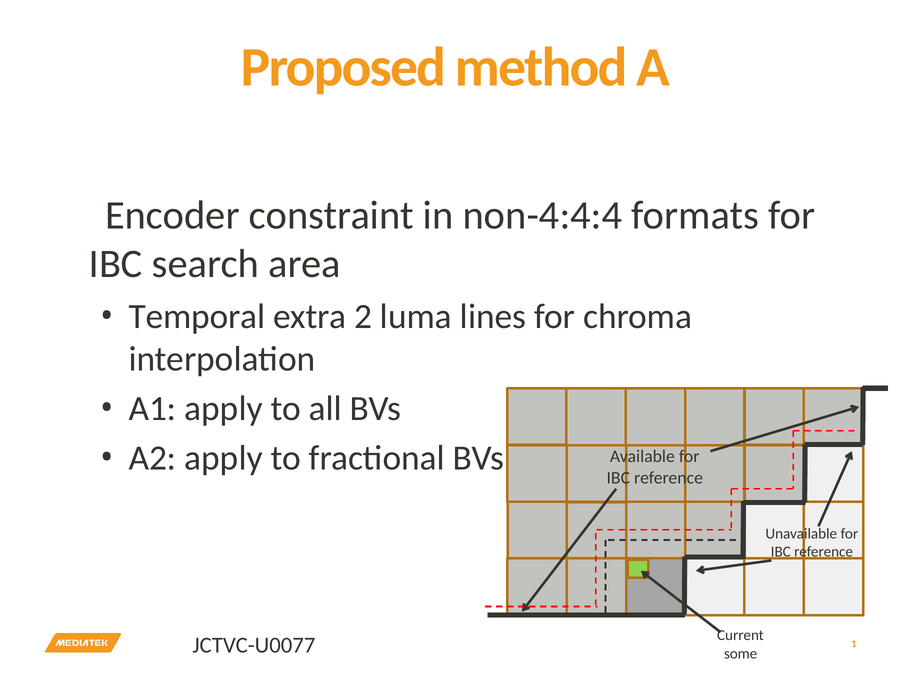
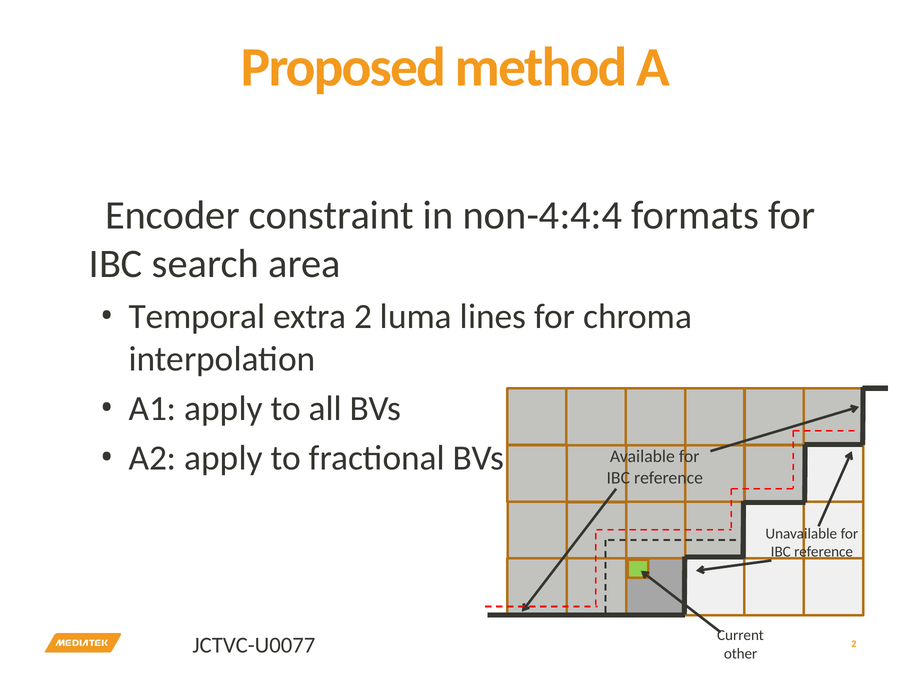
1 at (854, 644): 1 -> 2
some: some -> other
